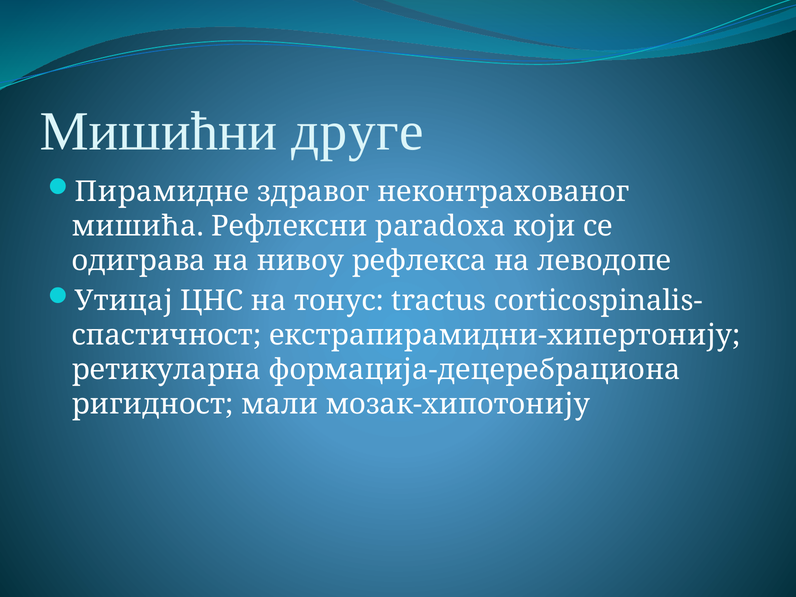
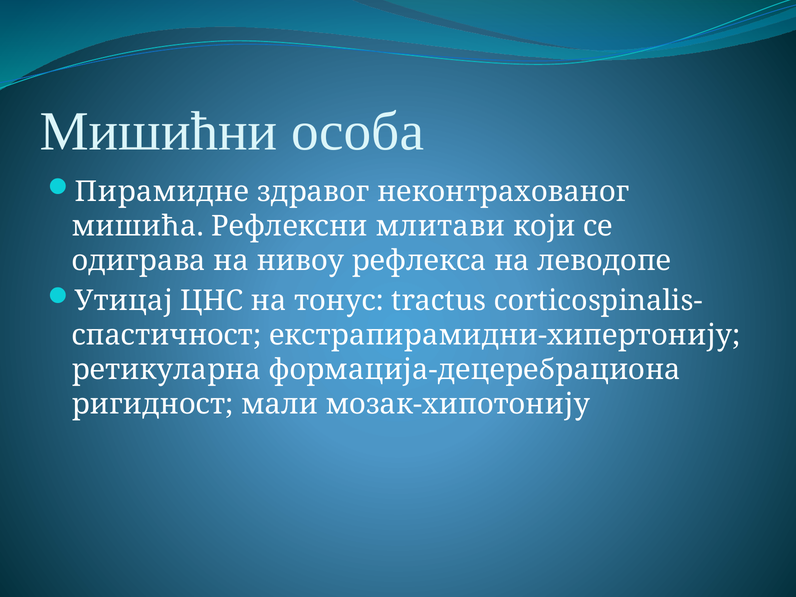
друге: друге -> особа
paradoxa: paradoxa -> млитави
